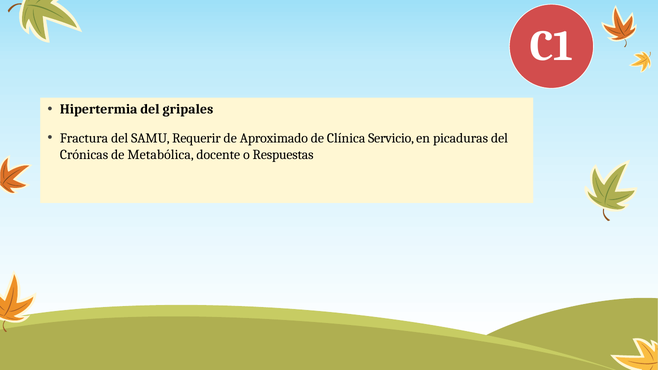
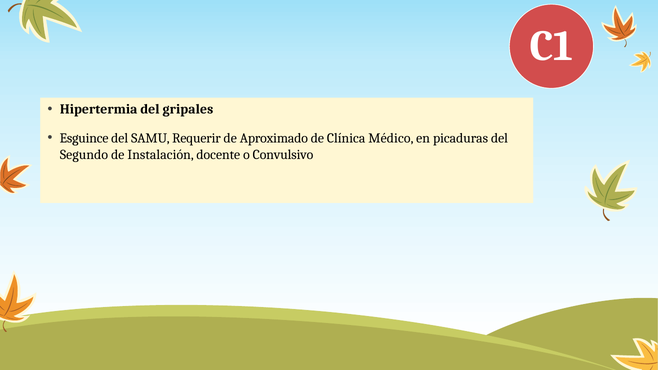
Fractura: Fractura -> Esguince
Servicio: Servicio -> Médico
Crónicas: Crónicas -> Segundo
Metabólica: Metabólica -> Instalación
Respuestas: Respuestas -> Convulsivo
